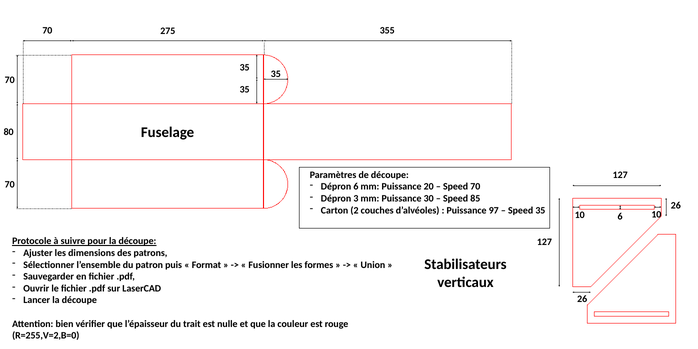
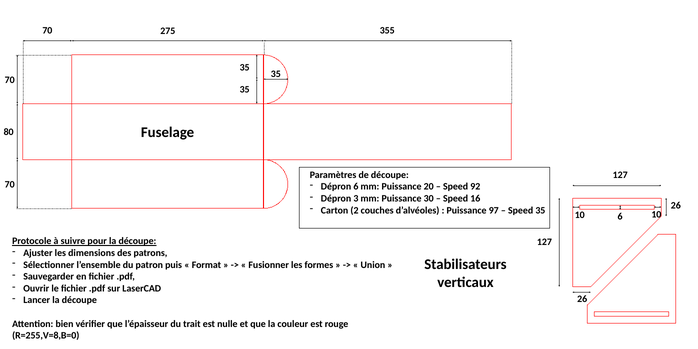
Speed 70: 70 -> 92
85: 85 -> 16
R=255,V=2,B=0: R=255,V=2,B=0 -> R=255,V=8,B=0
